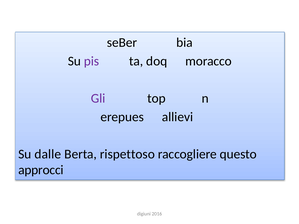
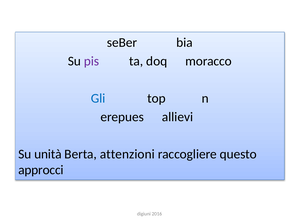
Gli colour: purple -> blue
dalle: dalle -> unità
rispettoso: rispettoso -> attenzioni
